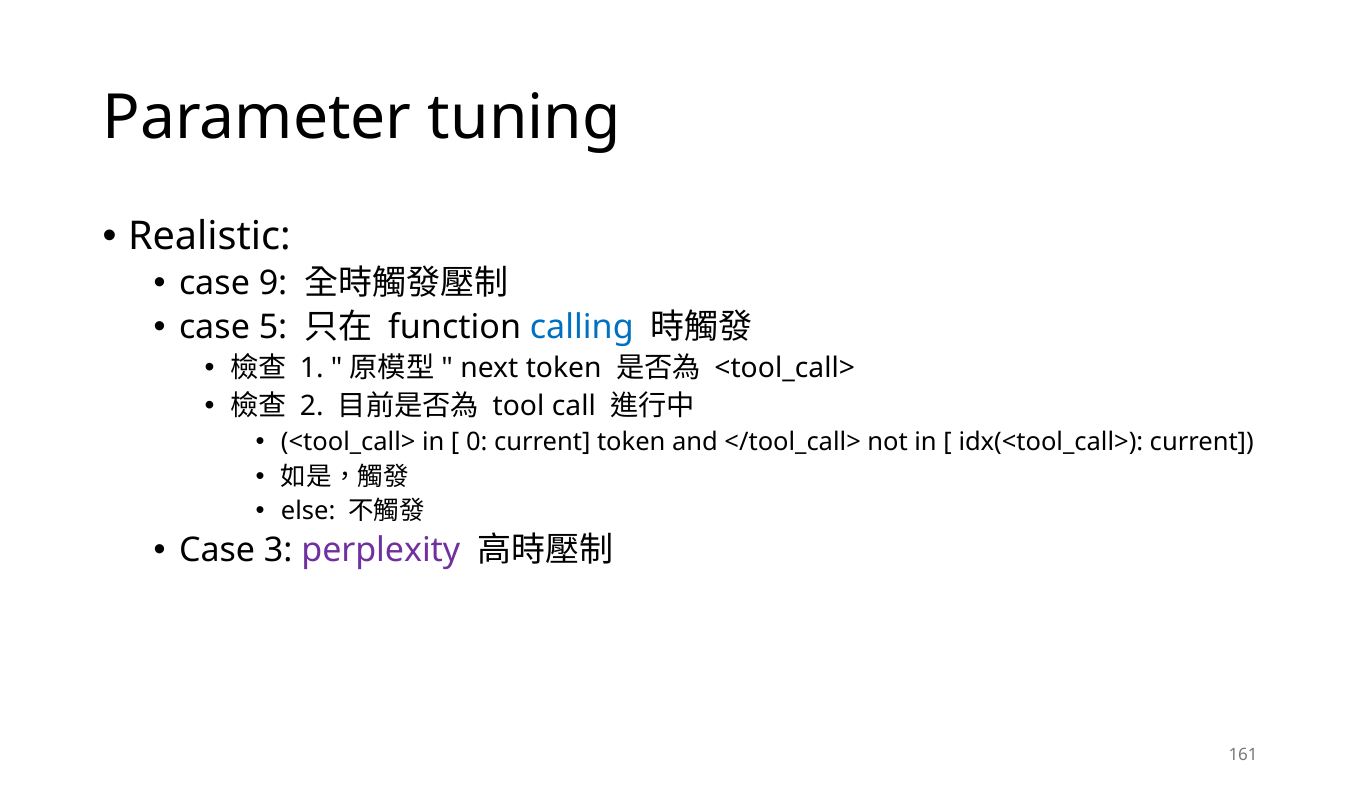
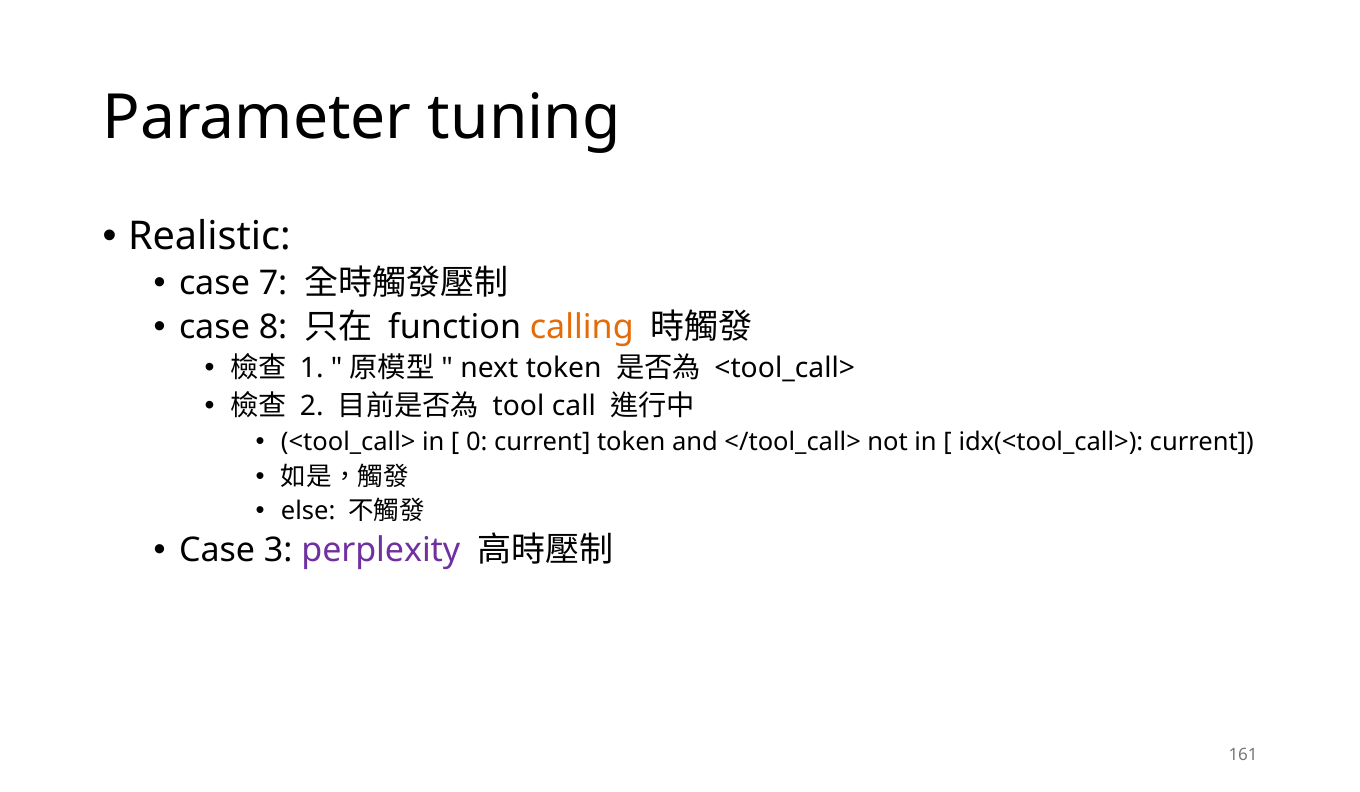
9: 9 -> 7
5: 5 -> 8
calling colour: blue -> orange
